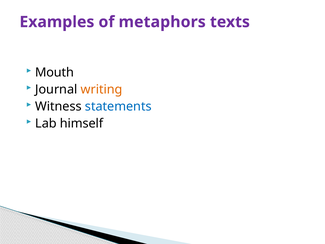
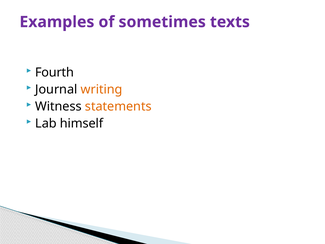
metaphors: metaphors -> sometimes
Mouth: Mouth -> Fourth
statements colour: blue -> orange
